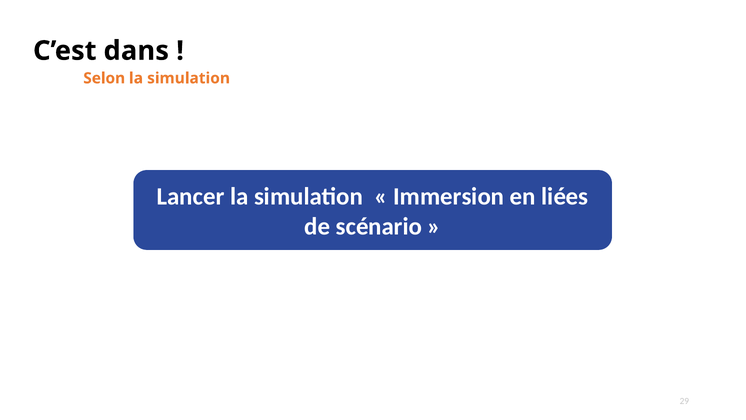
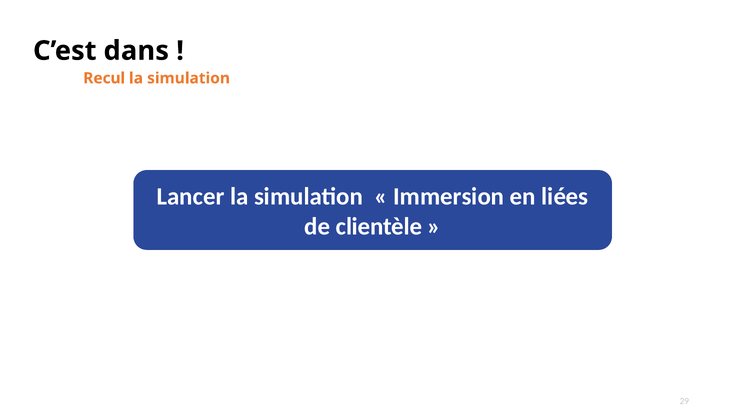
Selon: Selon -> Recul
scénario: scénario -> clientèle
